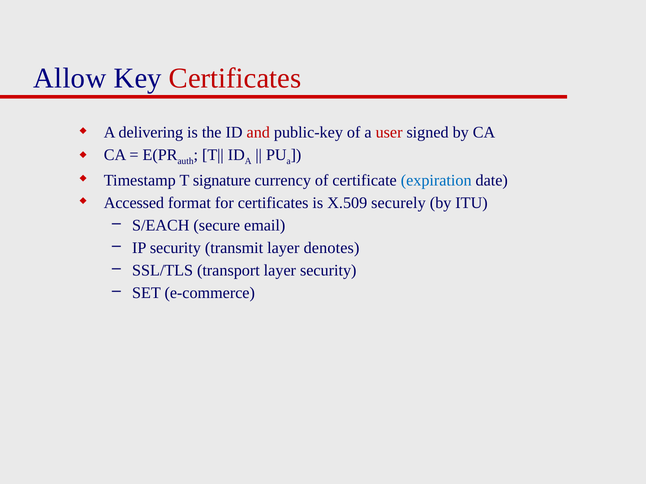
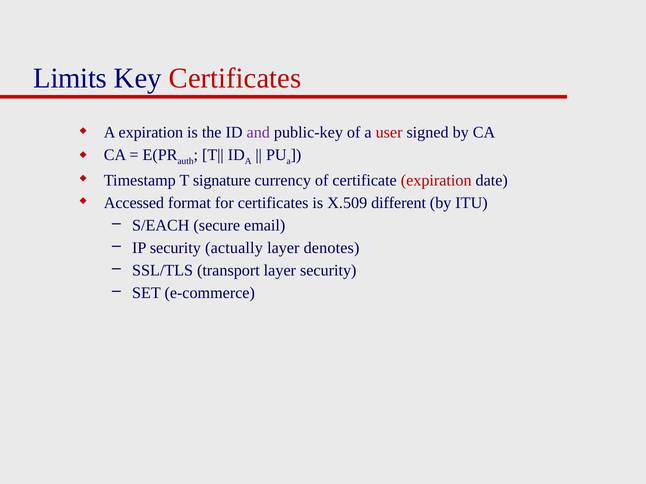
Allow: Allow -> Limits
A delivering: delivering -> expiration
and colour: red -> purple
expiration at (436, 180) colour: blue -> red
securely: securely -> different
transmit: transmit -> actually
